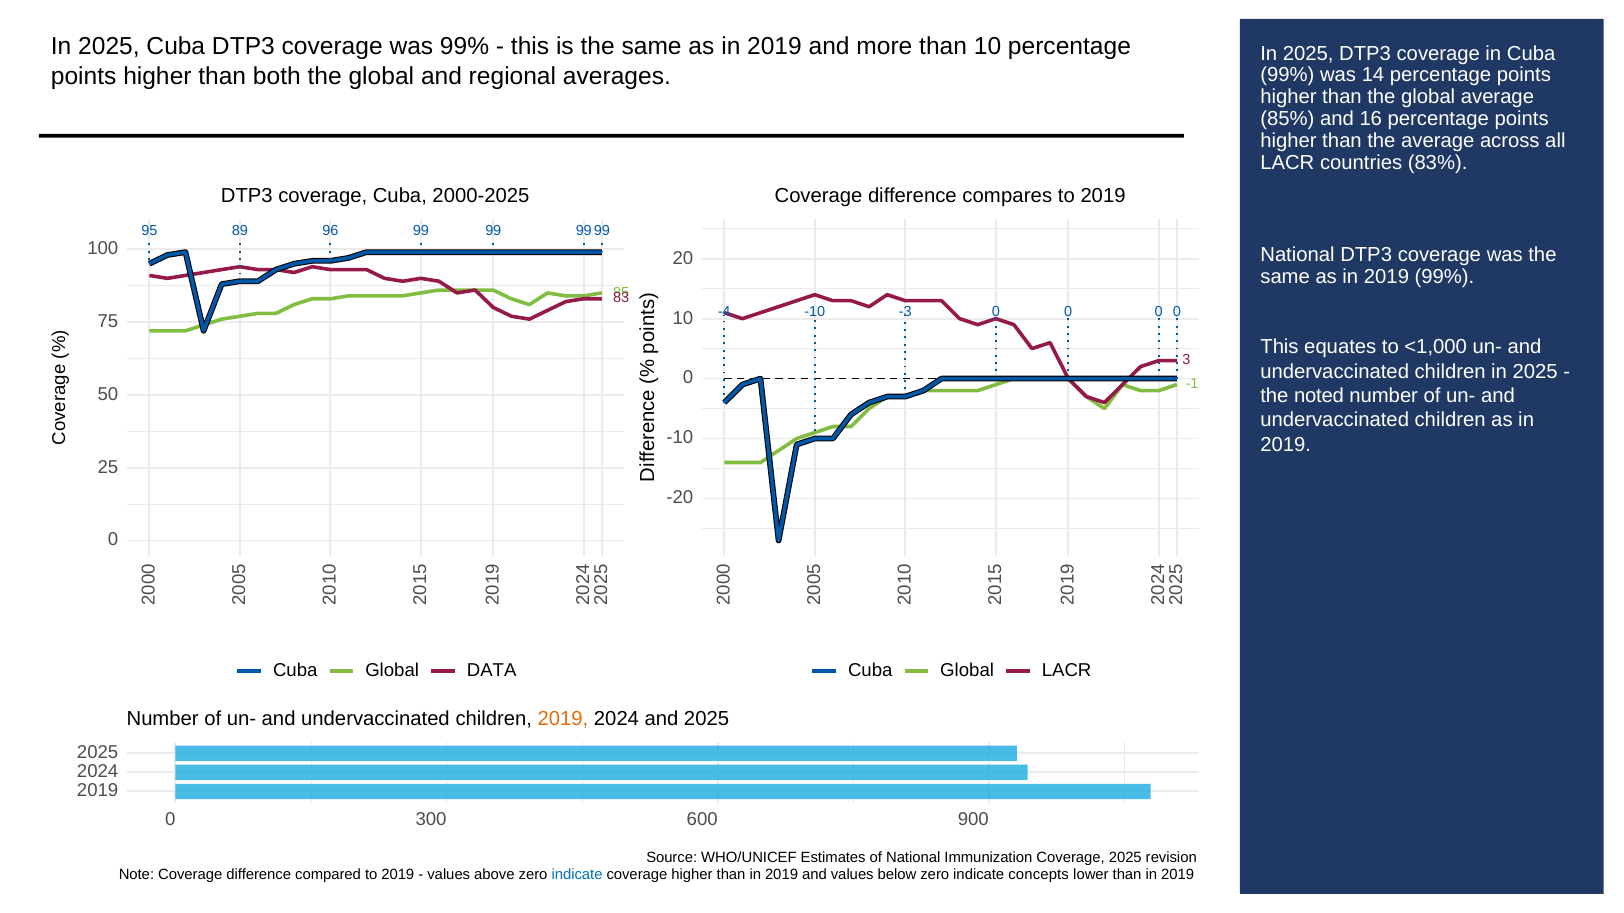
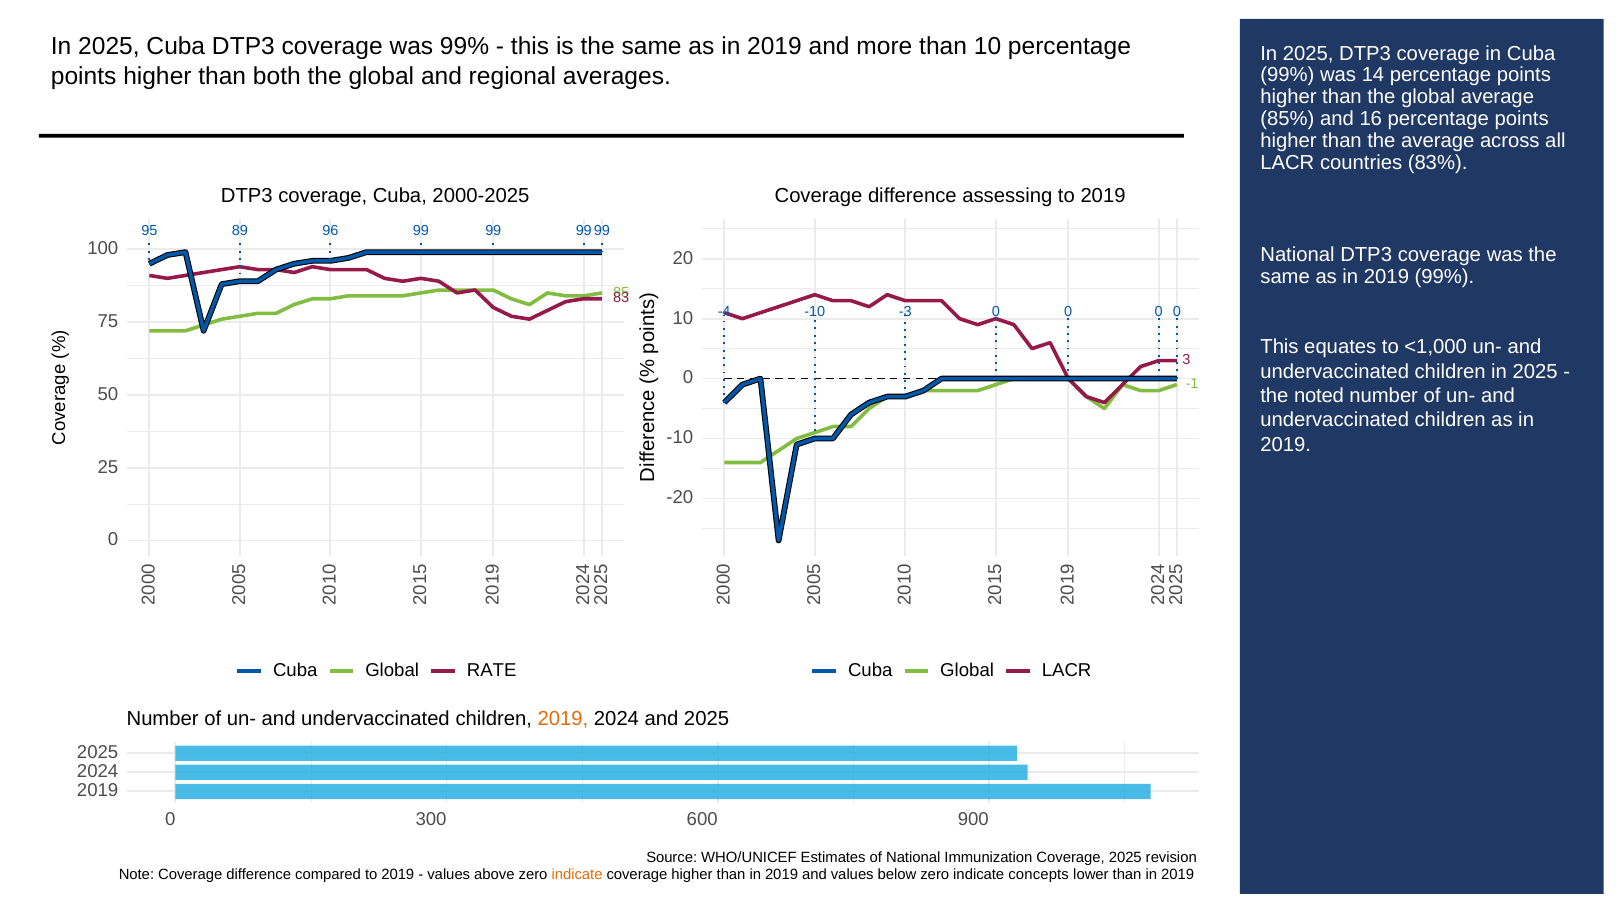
compares: compares -> assessing
DATA: DATA -> RATE
indicate at (577, 875) colour: blue -> orange
